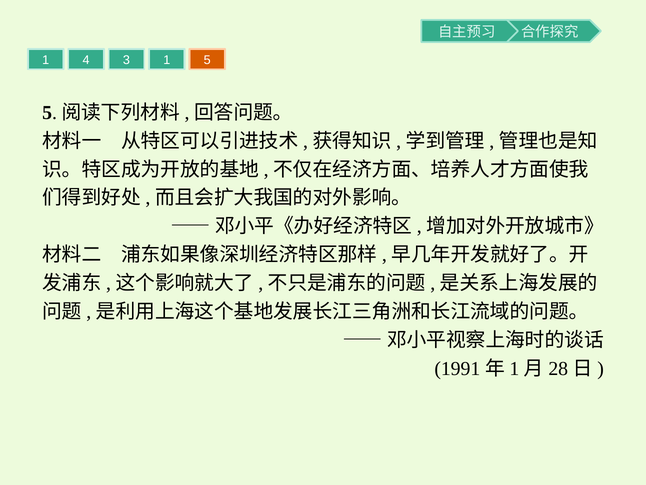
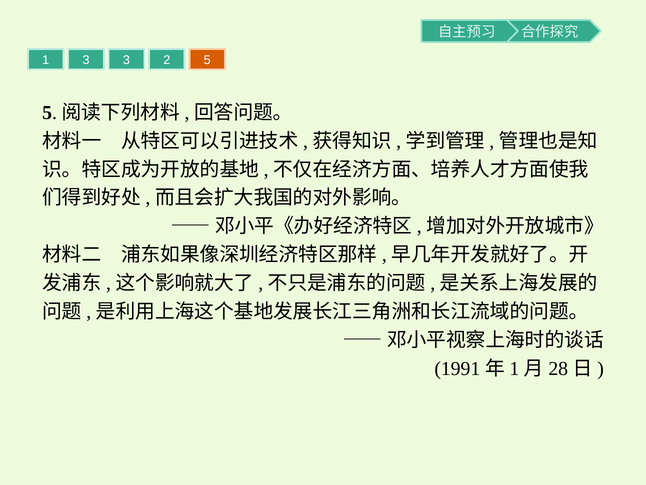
1 4: 4 -> 3
3 1: 1 -> 2
